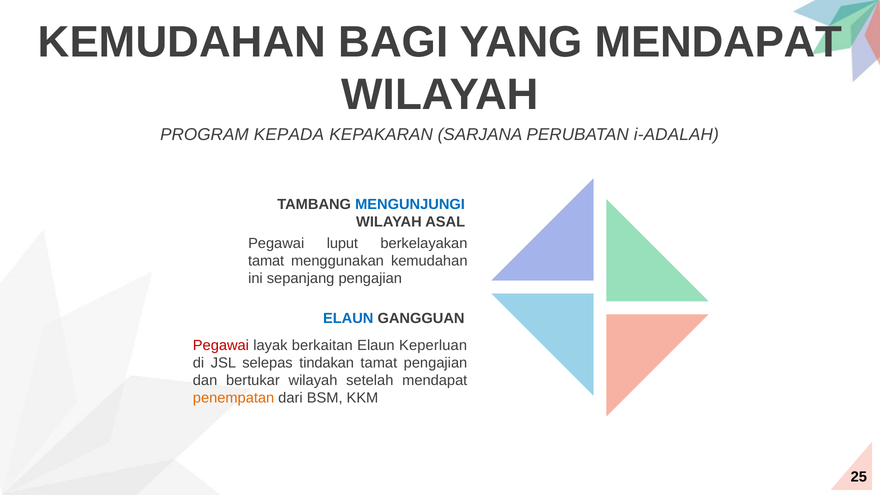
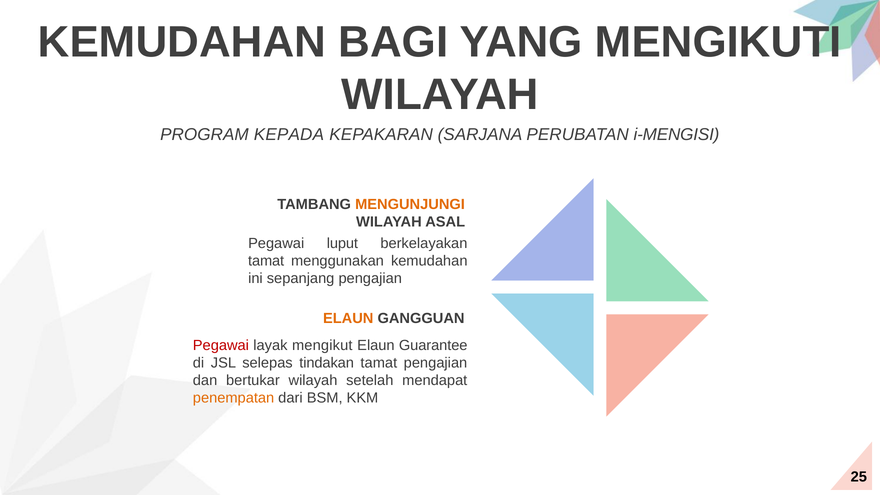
YANG MENDAPAT: MENDAPAT -> MENGIKUTI
i-ADALAH: i-ADALAH -> i-MENGISI
MENGUNJUNGI colour: blue -> orange
ELAUN at (348, 319) colour: blue -> orange
berkaitan: berkaitan -> mengikut
Keperluan: Keperluan -> Guarantee
